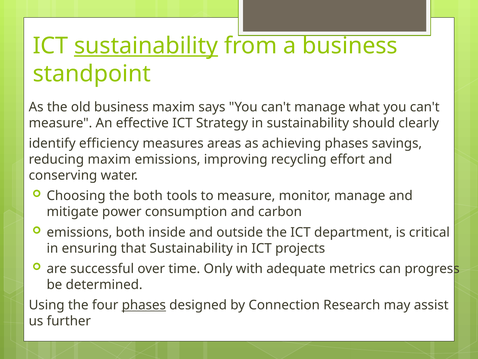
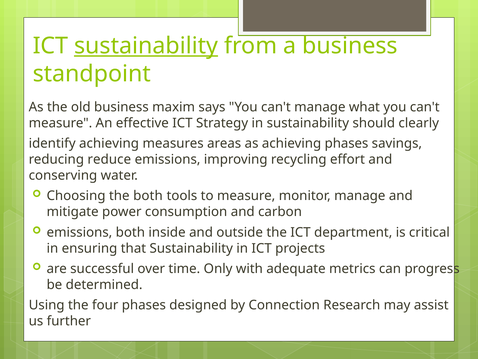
identify efficiency: efficiency -> achieving
reducing maxim: maxim -> reduce
phases at (144, 305) underline: present -> none
